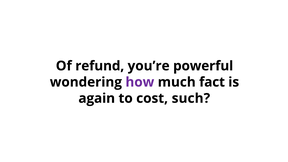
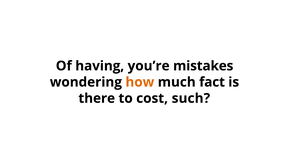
refund: refund -> having
powerful: powerful -> mistakes
how colour: purple -> orange
again: again -> there
